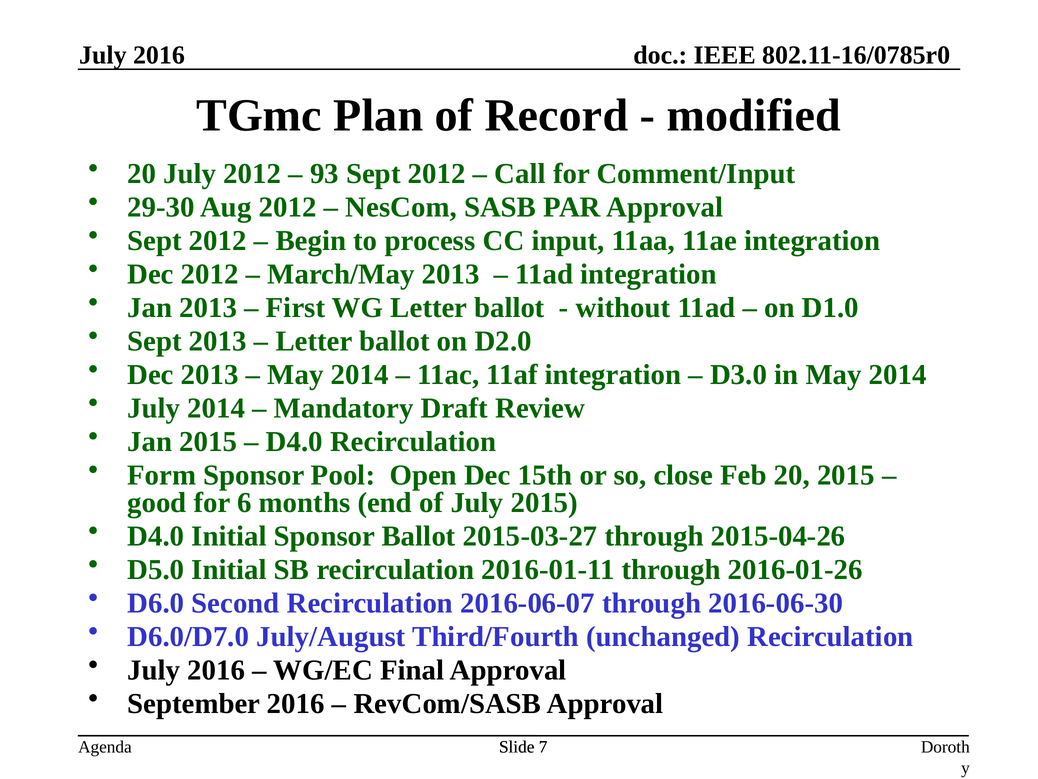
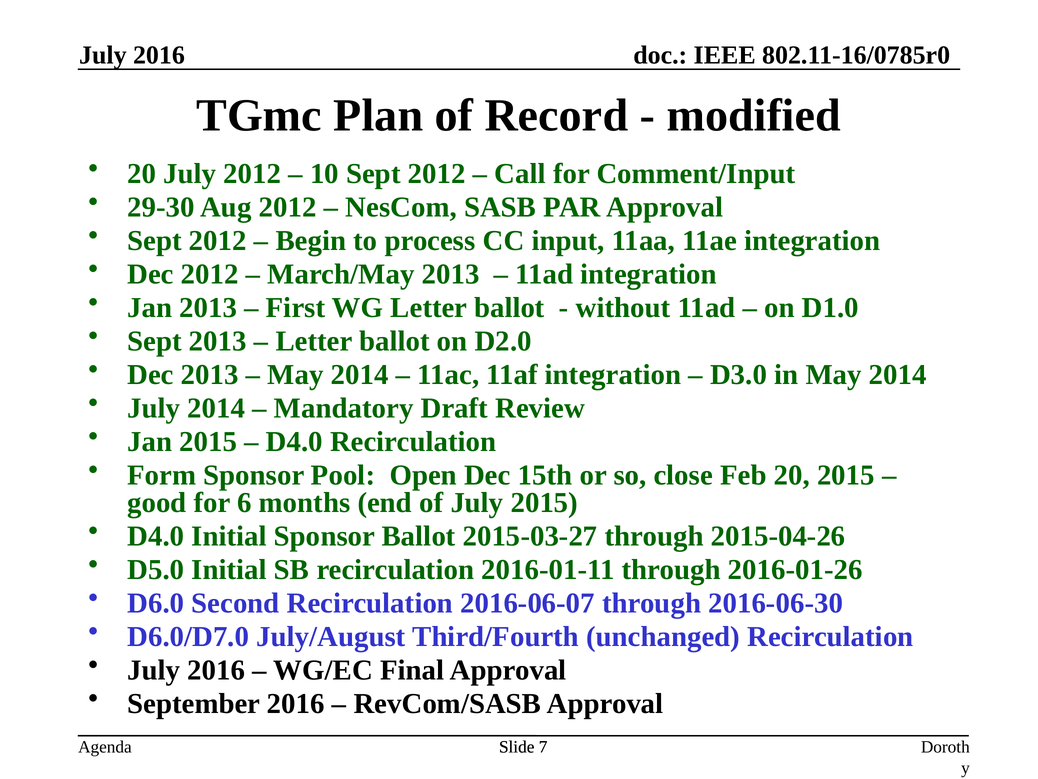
93: 93 -> 10
